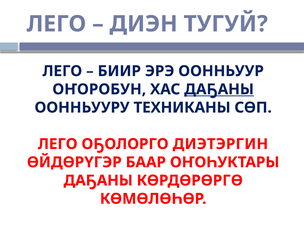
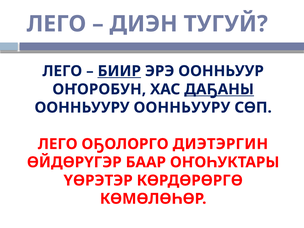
БИИР underline: none -> present
ООННЬУУРУ ТЕХНИКАНЫ: ТЕХНИКАНЫ -> ООННЬУУРУ
ДАҔАНЫ at (98, 181): ДАҔАНЫ -> ҮӨРЭТЭР
